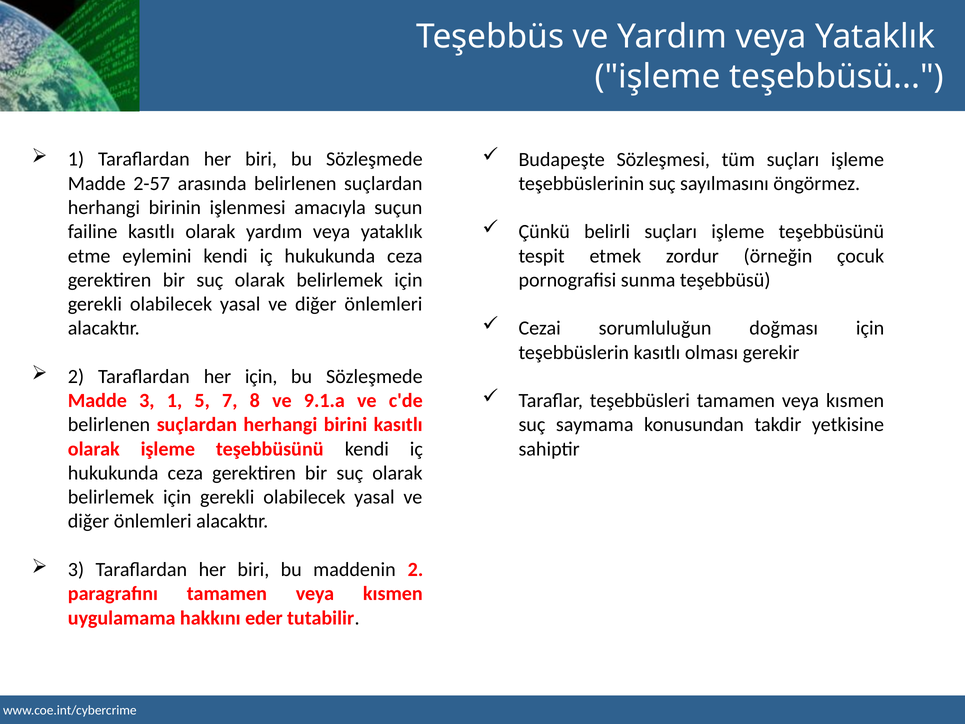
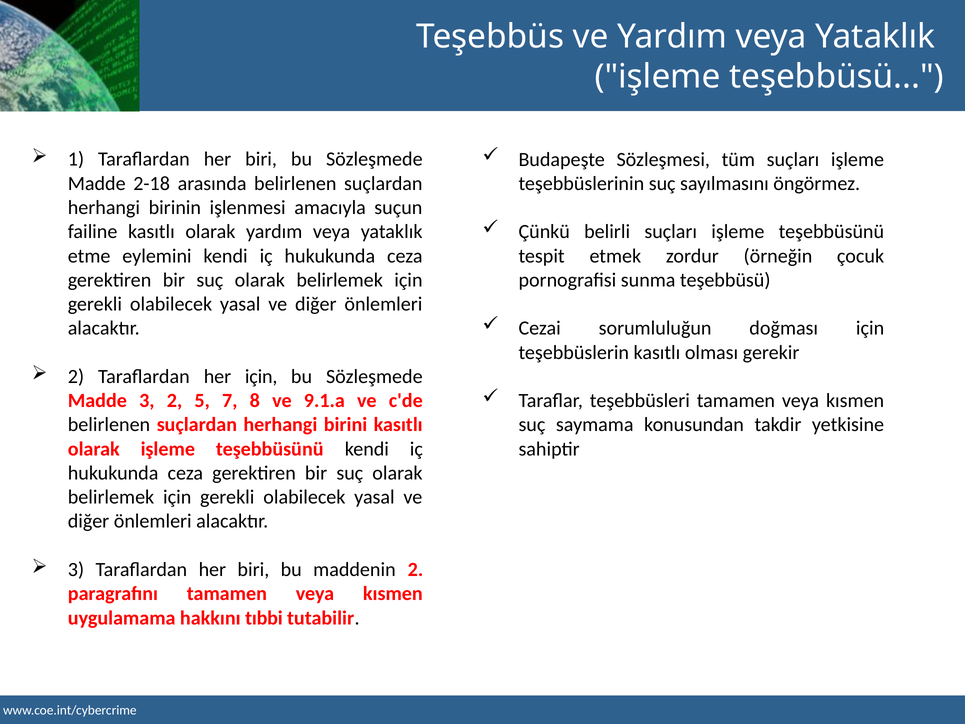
2-57: 2-57 -> 2-18
3 1: 1 -> 2
eder: eder -> tıbbi
